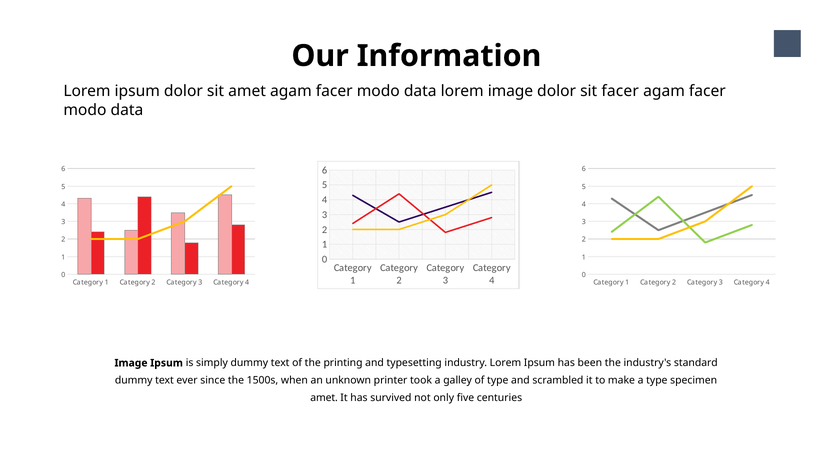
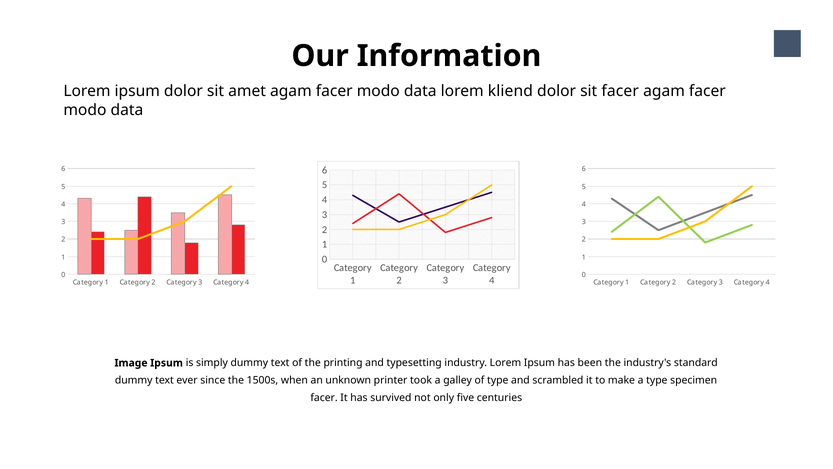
lorem image: image -> kliend
amet at (324, 397): amet -> facer
